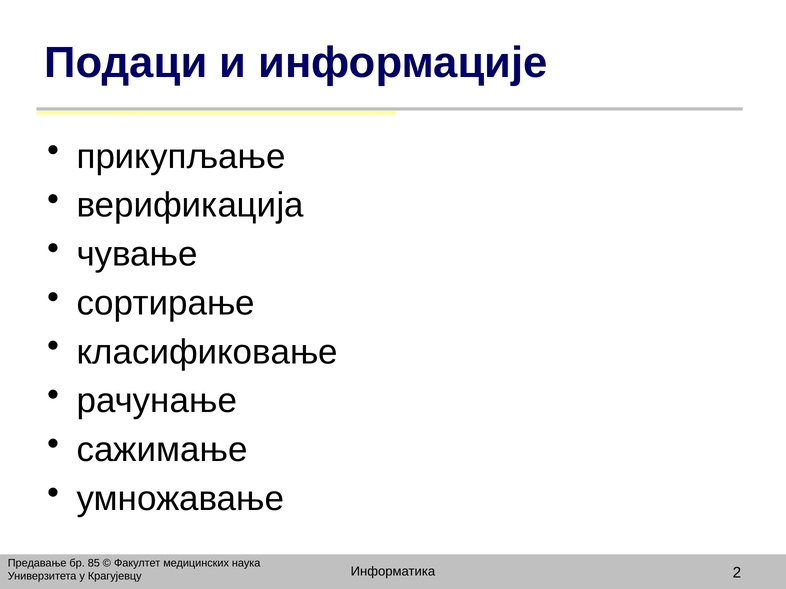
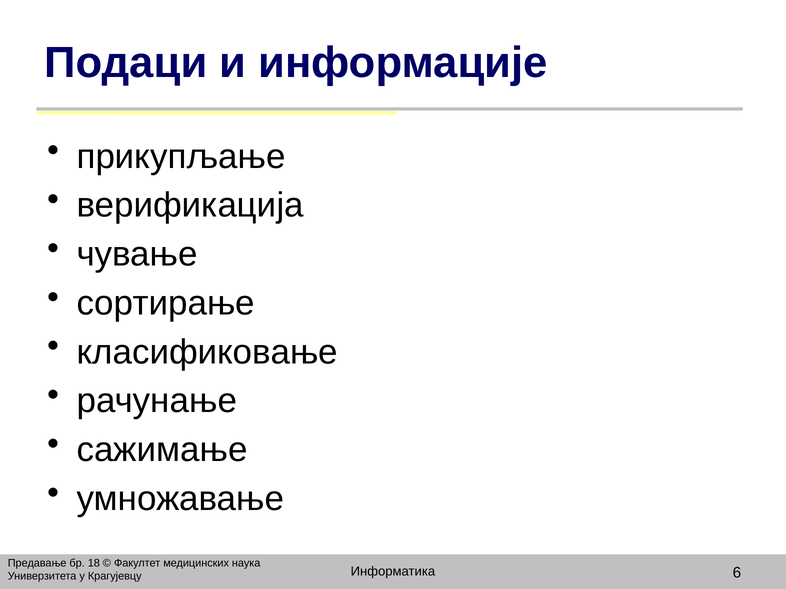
85: 85 -> 18
2: 2 -> 6
